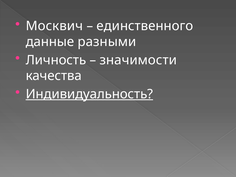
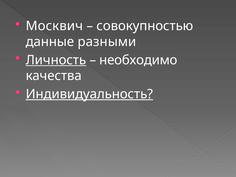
единственного: единственного -> совокупностью
Личность underline: none -> present
значимости: значимости -> необходимо
